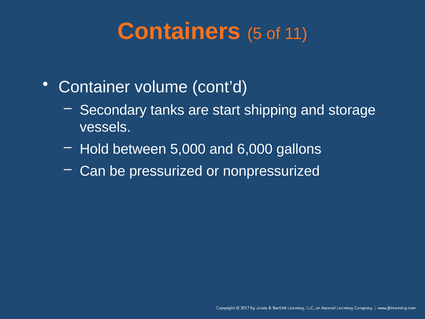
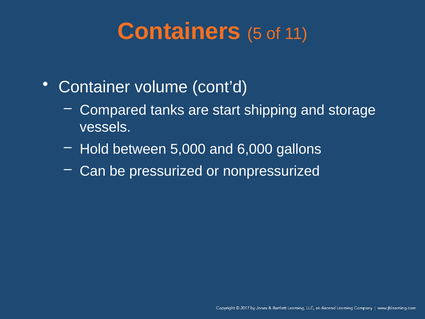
Secondary: Secondary -> Compared
